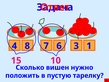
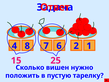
3: 3 -> 2
10: 10 -> 25
